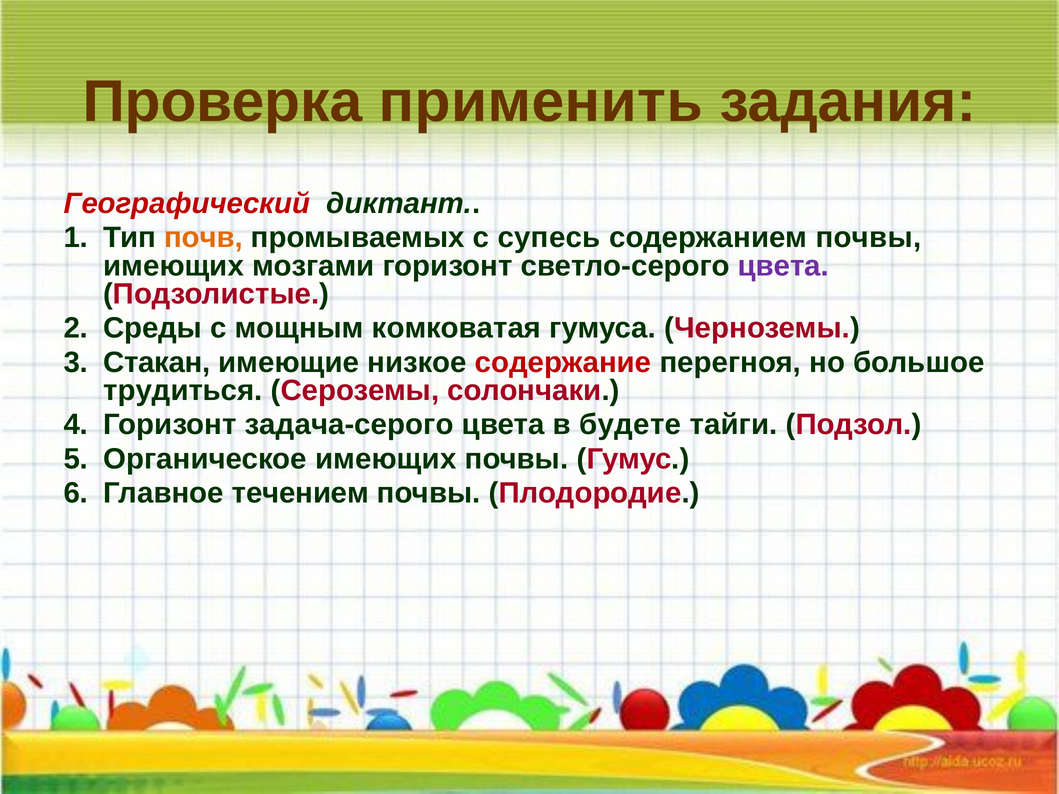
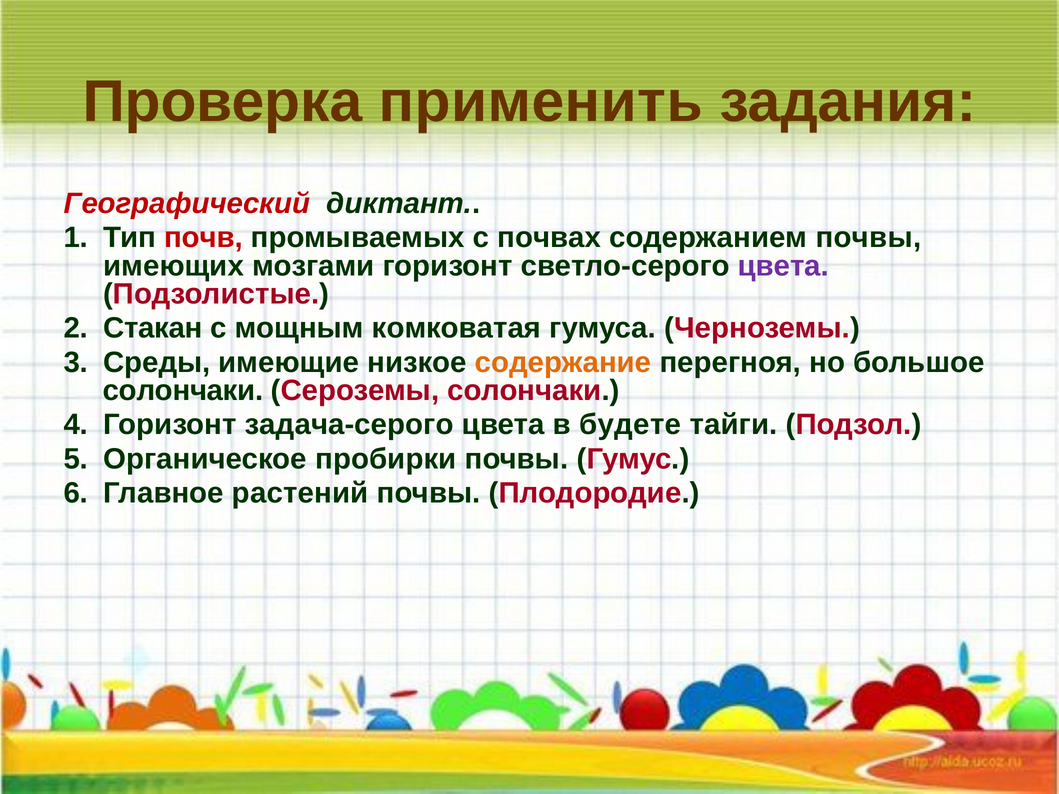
почв colour: orange -> red
супесь: супесь -> почвах
Среды: Среды -> Стакан
Стакан: Стакан -> Среды
содержание colour: red -> orange
трудиться at (183, 391): трудиться -> солончаки
Органическое имеющих: имеющих -> пробирки
течением: течением -> растений
